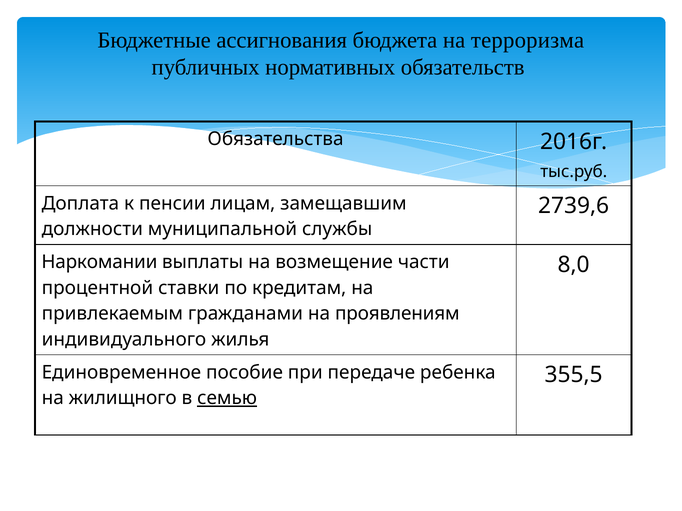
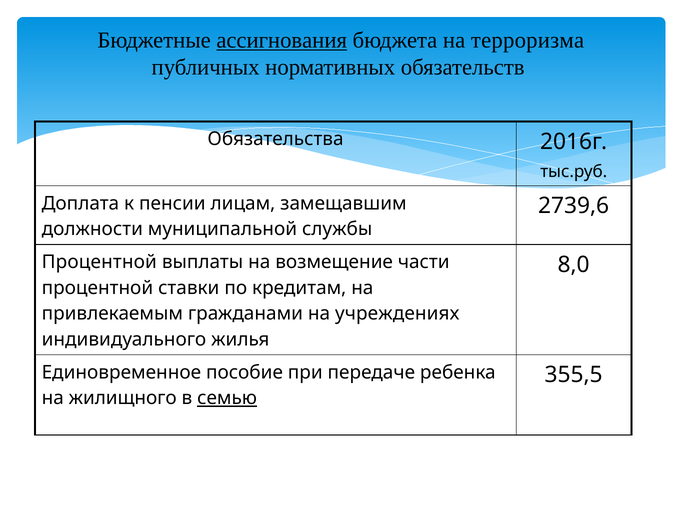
ассигнования underline: none -> present
Наркомании at (99, 262): Наркомании -> Процентной
проявлениям: проявлениям -> учреждениях
